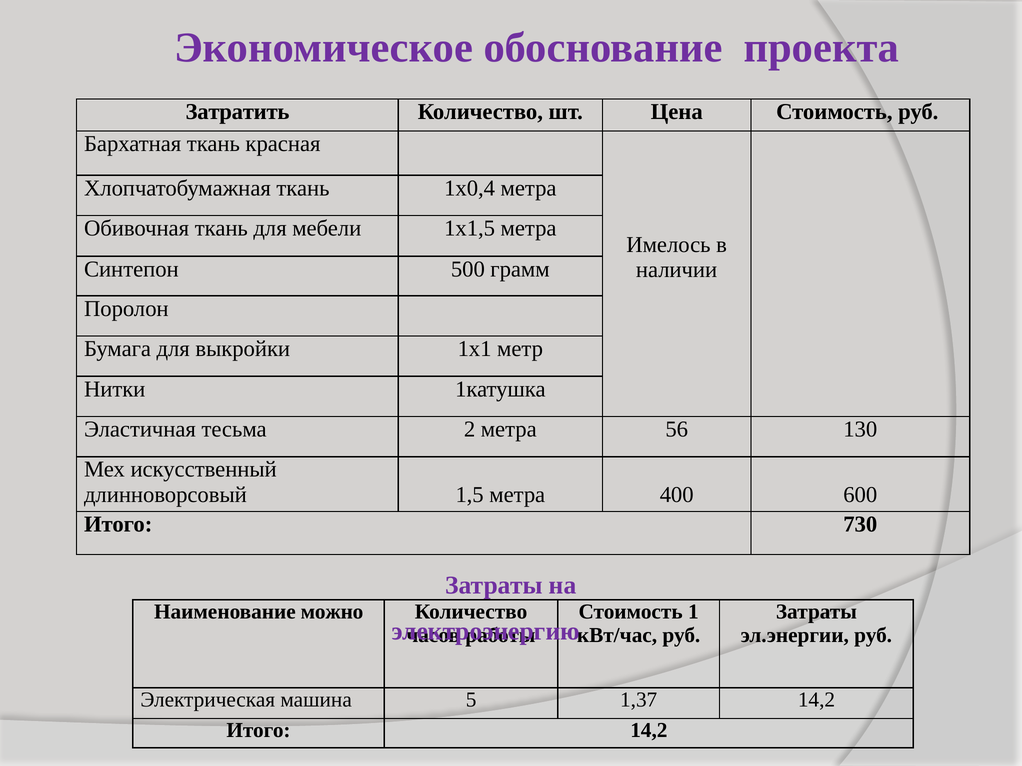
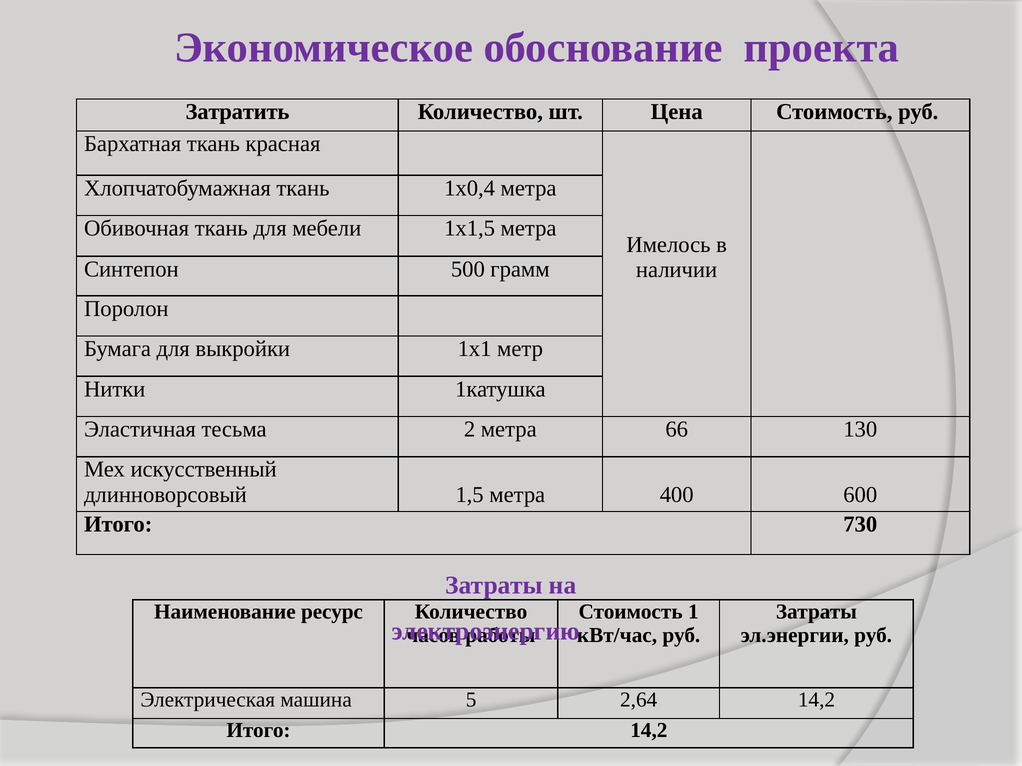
56: 56 -> 66
можно: можно -> ресурс
1,37: 1,37 -> 2,64
